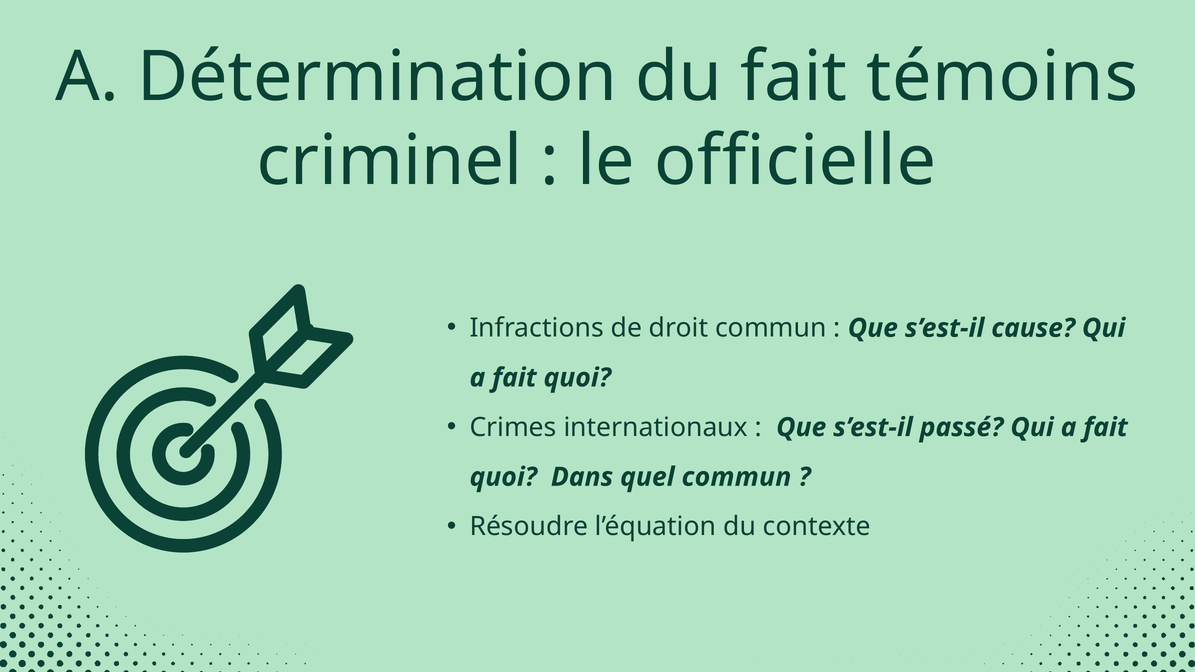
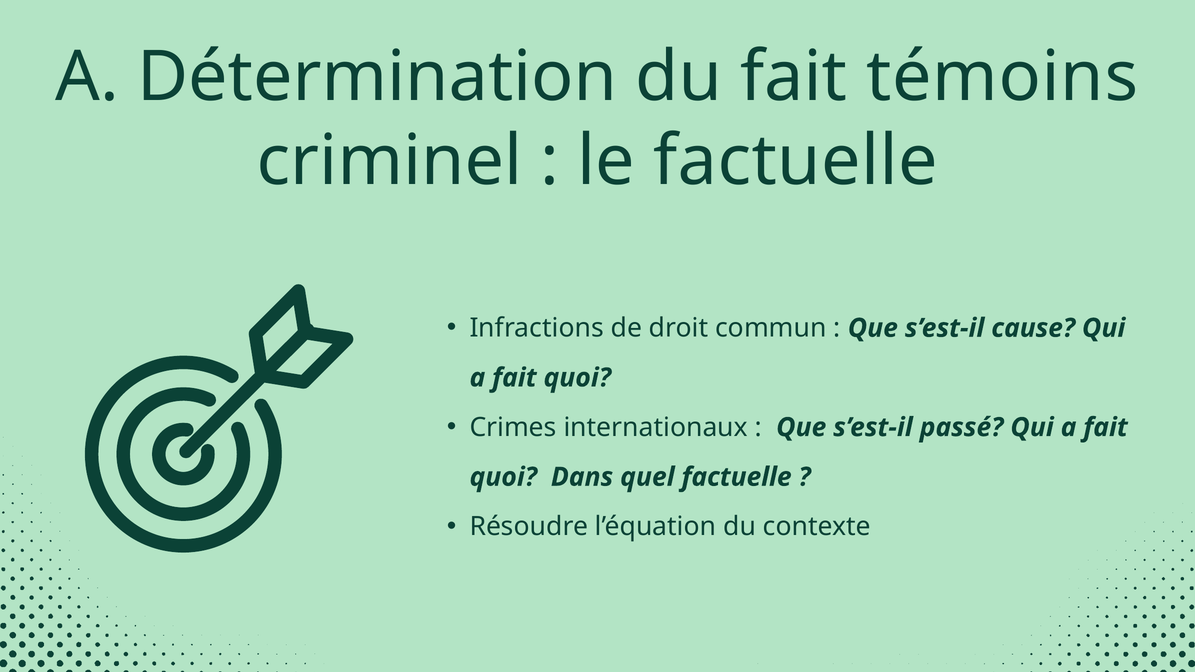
le officielle: officielle -> factuelle
quel commun: commun -> factuelle
